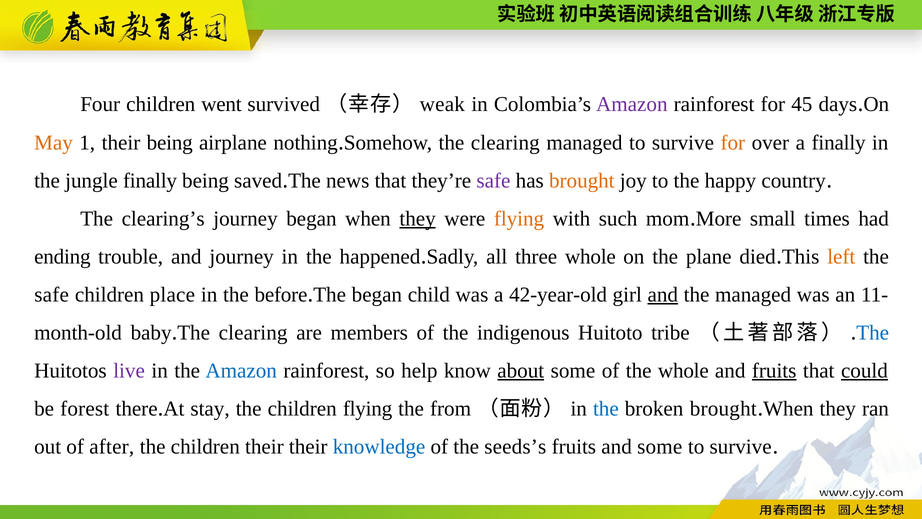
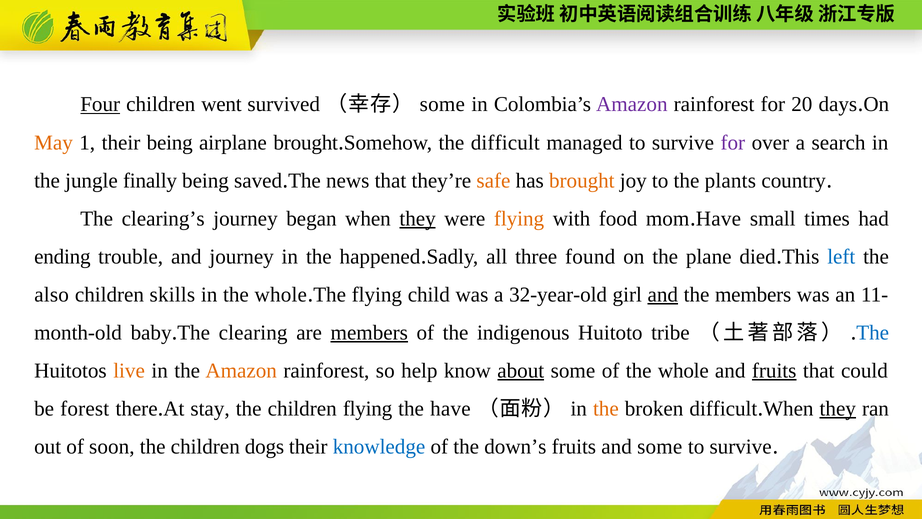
Four underline: none -> present
weak at (442, 104): weak -> some
45: 45 -> 20
airplane nothing: nothing -> brought
clearing at (505, 142): clearing -> difficult
for at (733, 142) colour: orange -> purple
a finally: finally -> search
safe at (493, 180) colour: purple -> orange
happy: happy -> plants
such: such -> food
More at (719, 218): More -> Have
three whole: whole -> found
left colour: orange -> blue
safe at (52, 294): safe -> also
place: place -> skills
in the before: before -> whole
The began: began -> flying
42-year-old: 42-year-old -> 32-year-old
the managed: managed -> members
members at (369, 333) underline: none -> present
live colour: purple -> orange
Amazon at (241, 371) colour: blue -> orange
could underline: present -> none
the from: from -> have
the at (606, 409) colour: blue -> orange
broken brought: brought -> difficult
they at (838, 409) underline: none -> present
after: after -> soon
children their: their -> dogs
seeds’s: seeds’s -> down’s
